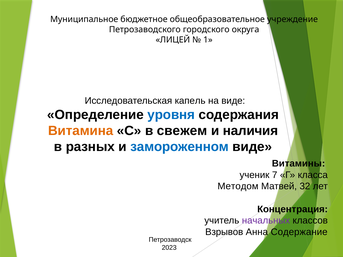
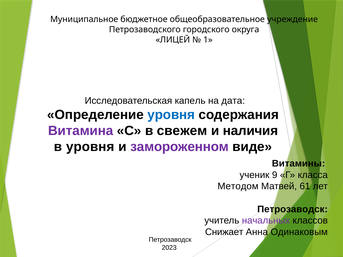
на виде: виде -> дата
Витамина colour: orange -> purple
в разных: разных -> уровня
замороженном colour: blue -> purple
7: 7 -> 9
32: 32 -> 61
Концентрация at (293, 209): Концентрация -> Петрозаводск
Взрывов: Взрывов -> Снижает
Содержание: Содержание -> Одинаковым
